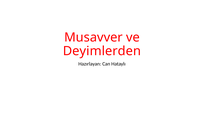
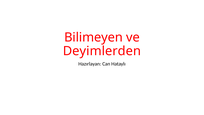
Musavver: Musavver -> Bilimeyen
